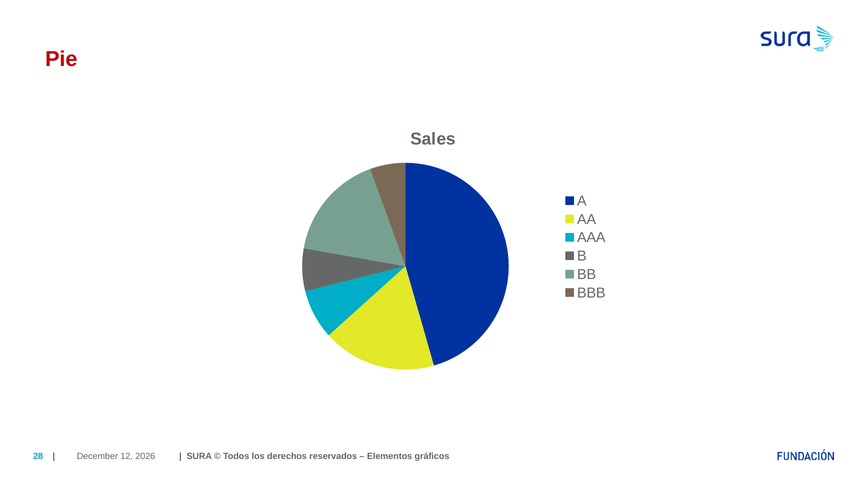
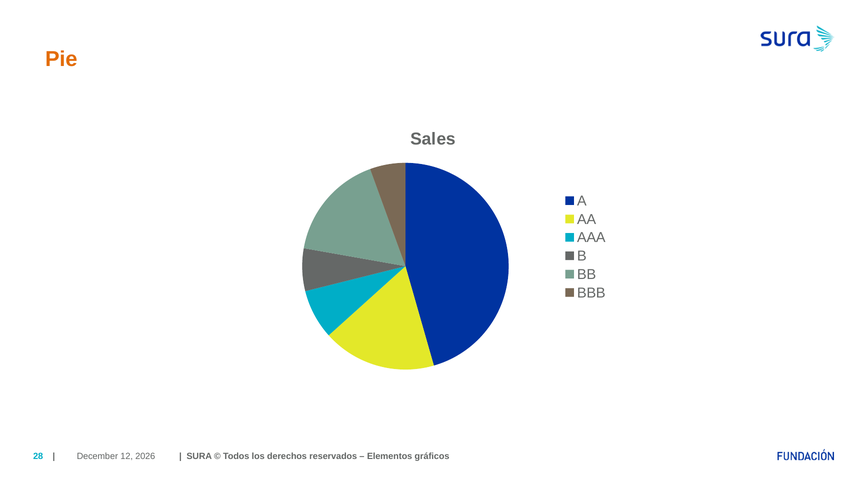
Pie colour: red -> orange
